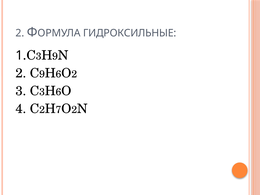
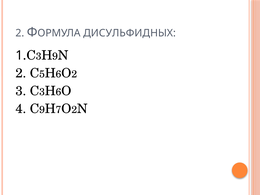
ГИДРОКСИЛЬНЫЕ: ГИДРОКСИЛЬНЫЕ -> ДИСУЛЬФИДНЫХ
9 at (42, 74): 9 -> 5
2 at (42, 110): 2 -> 9
